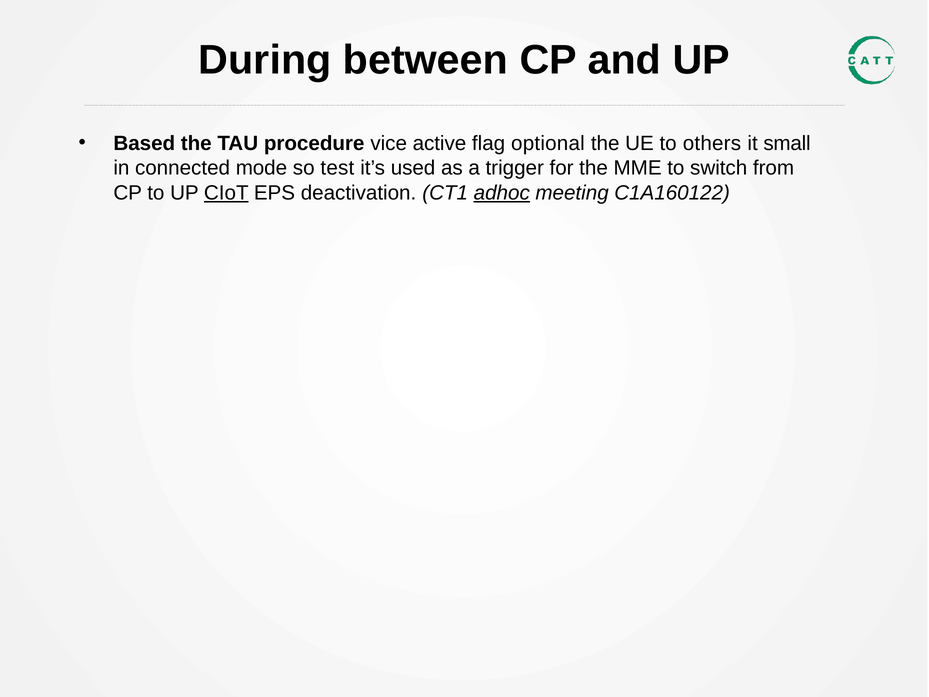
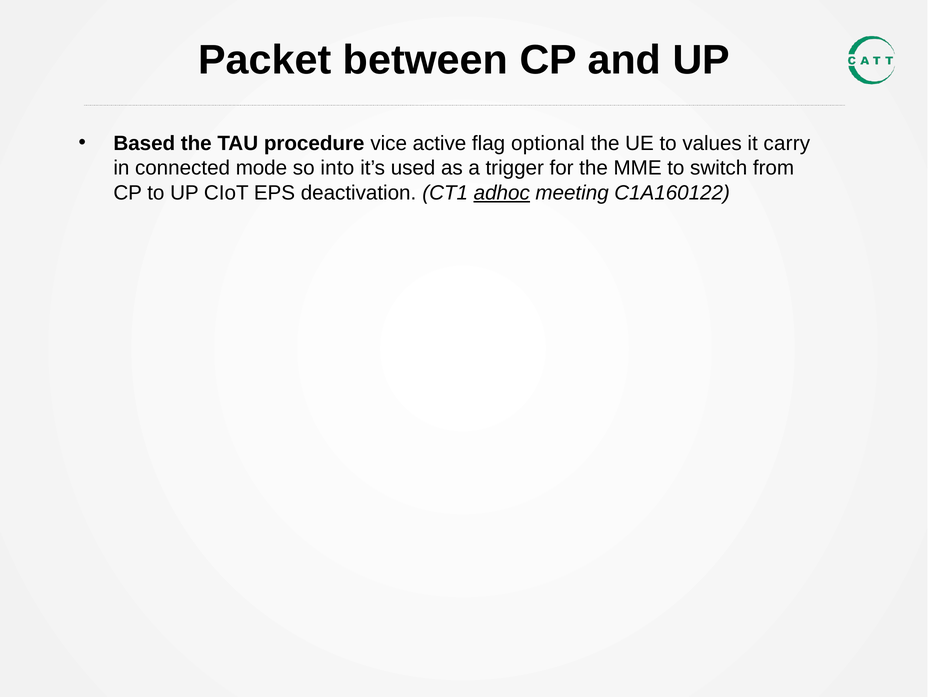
During: During -> Packet
others: others -> values
small: small -> carry
test: test -> into
CIoT underline: present -> none
